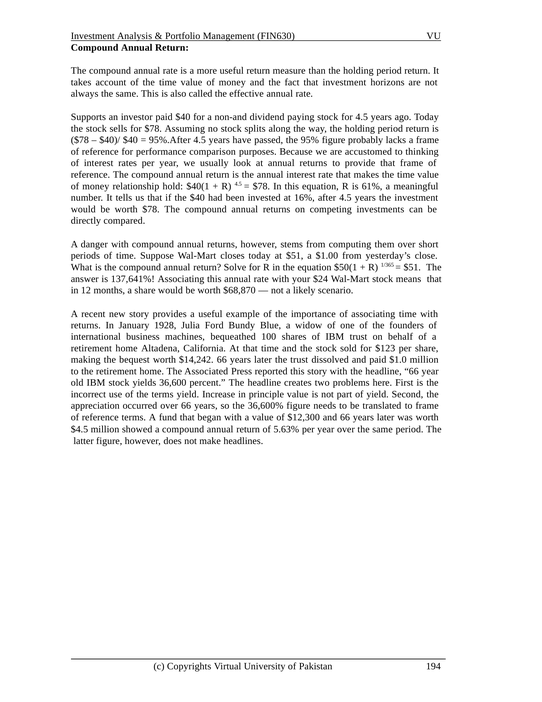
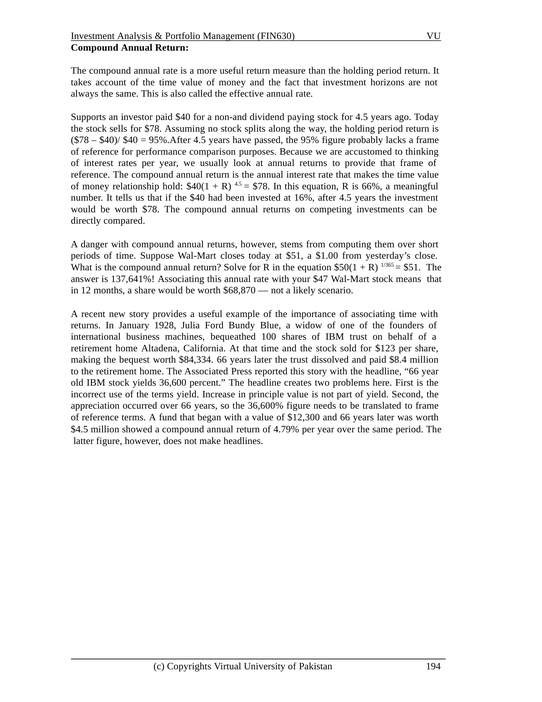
61%: 61% -> 66%
$24: $24 -> $47
$14,242: $14,242 -> $84,334
$1.0: $1.0 -> $8.4
5.63%: 5.63% -> 4.79%
